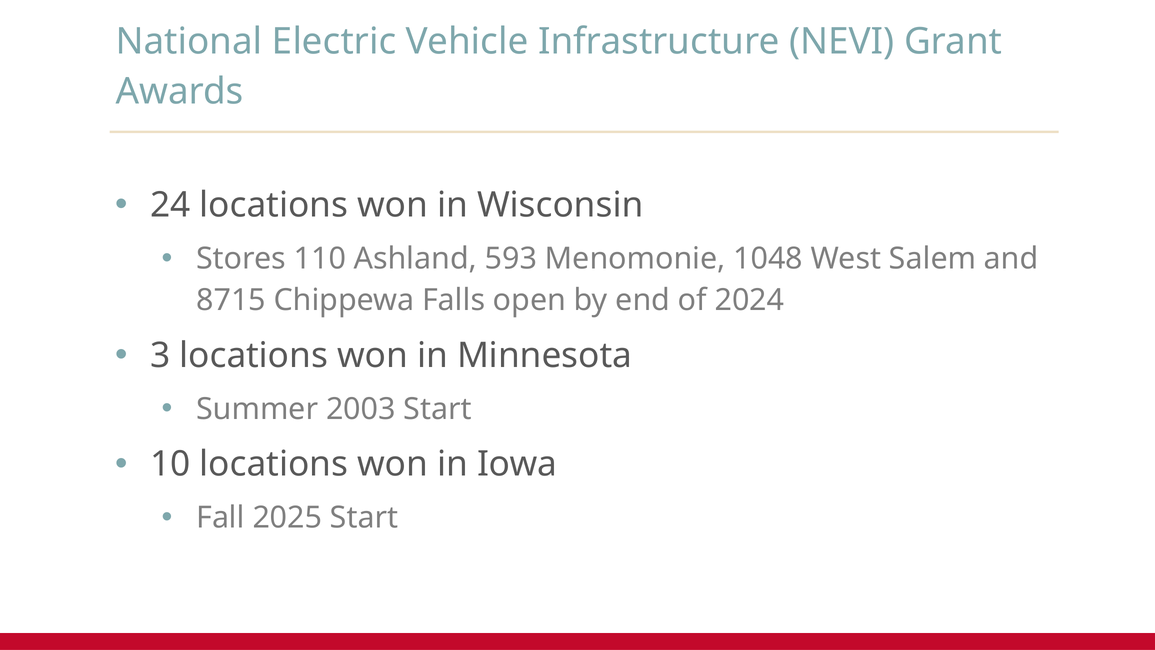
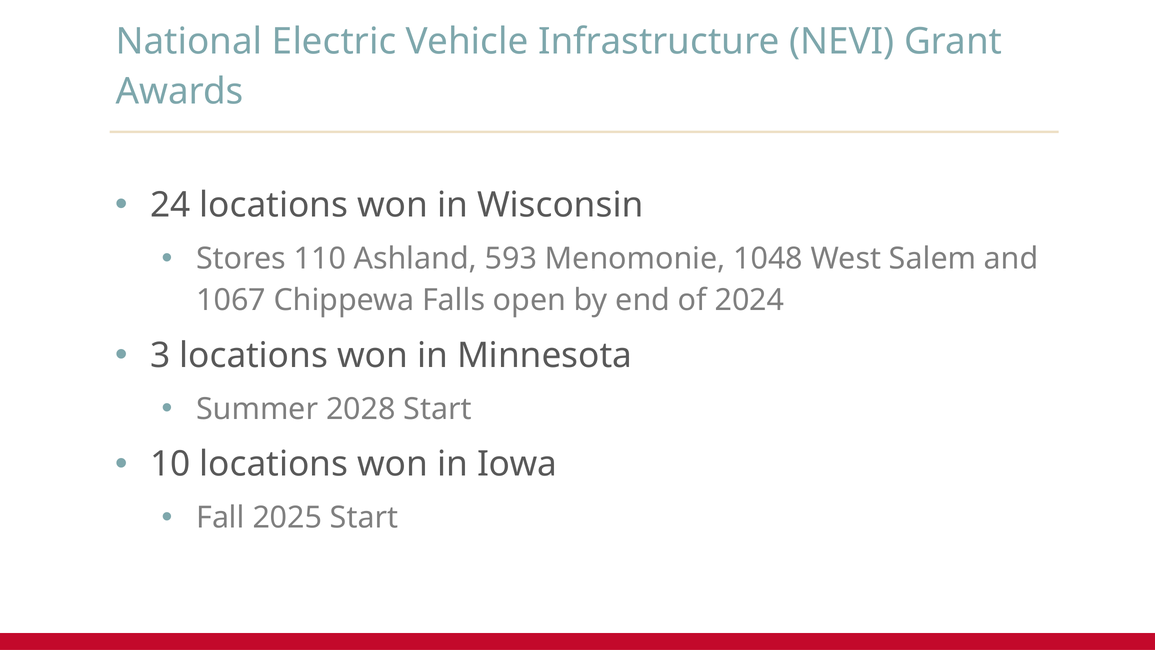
8715: 8715 -> 1067
2003: 2003 -> 2028
